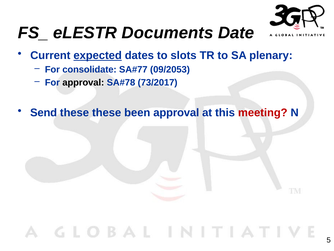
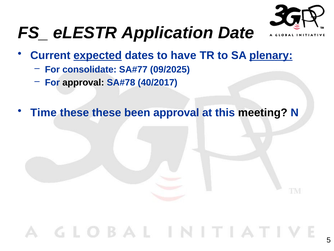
Documents: Documents -> Application
slots: slots -> have
plenary underline: none -> present
09/2053: 09/2053 -> 09/2025
73/2017: 73/2017 -> 40/2017
Send: Send -> Time
meeting colour: red -> black
